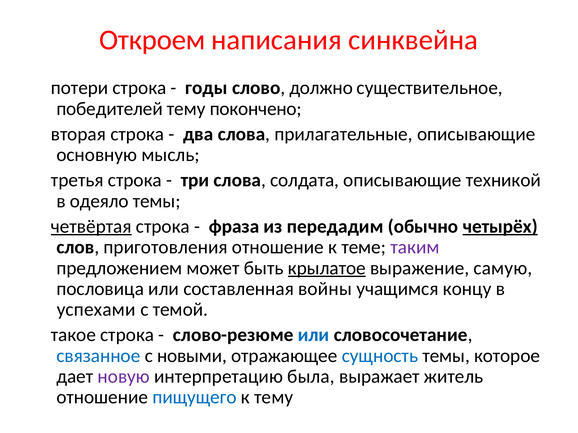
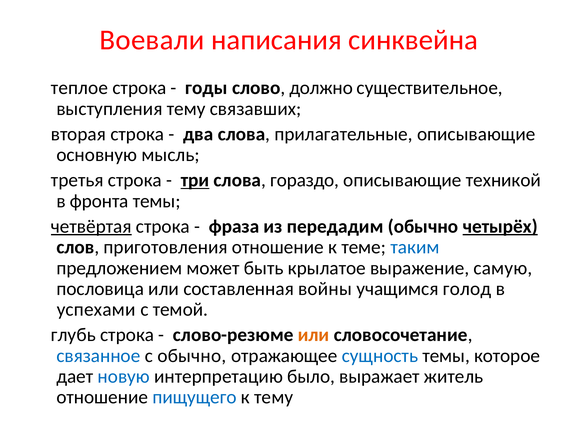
Откроем: Откроем -> Воевали
потери: потери -> теплое
победителей: победителей -> выступления
покончено: покончено -> связавших
три underline: none -> present
солдата: солдата -> гораздо
одеяло: одеяло -> фронта
таким colour: purple -> blue
крылатое underline: present -> none
концу: концу -> голод
такое: такое -> глубь
или at (314, 335) colour: blue -> orange
с новыми: новыми -> обычно
новую colour: purple -> blue
была: была -> было
